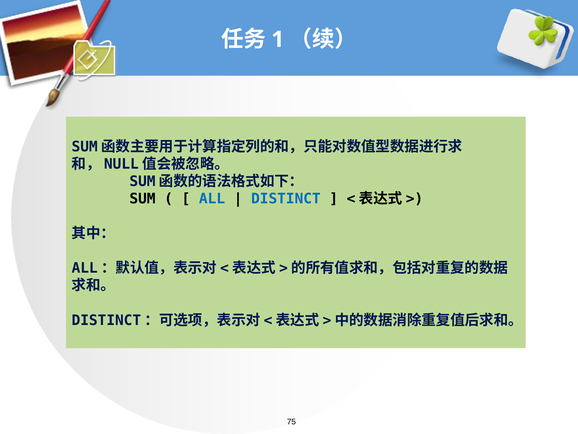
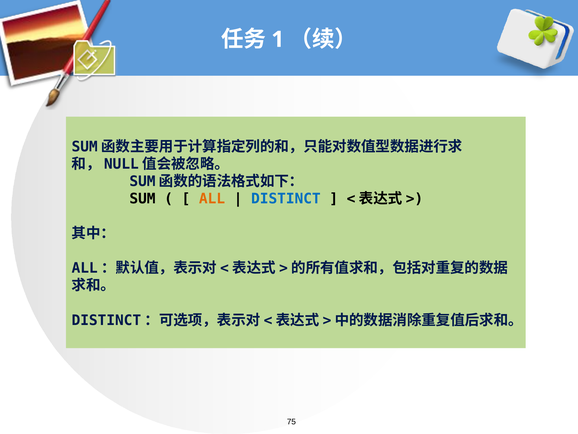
ALL colour: blue -> orange
